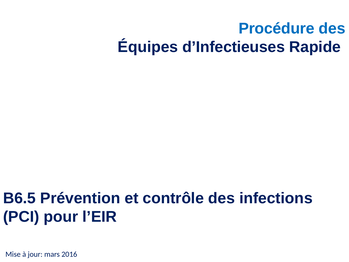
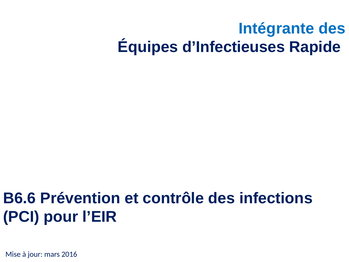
Procédure: Procédure -> Intégrante
B6.5: B6.5 -> B6.6
